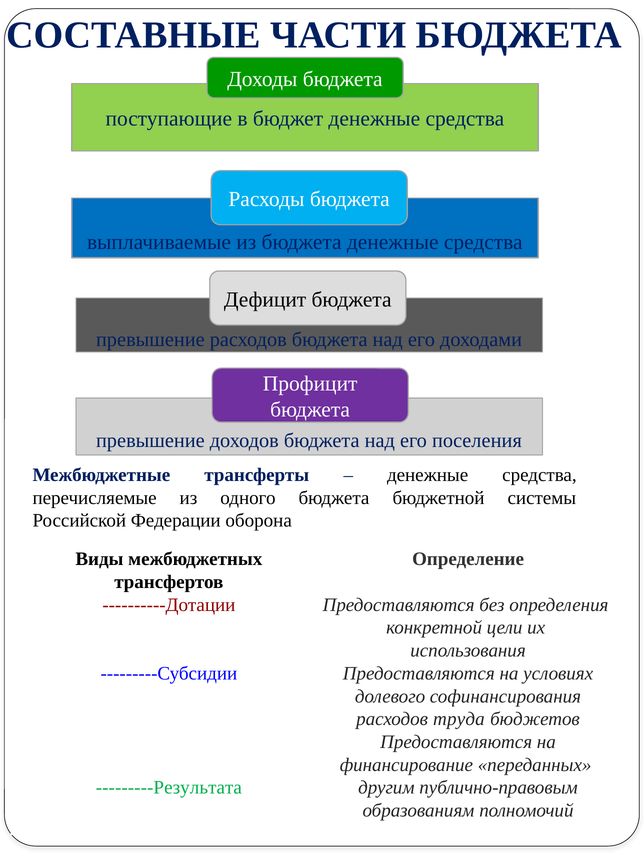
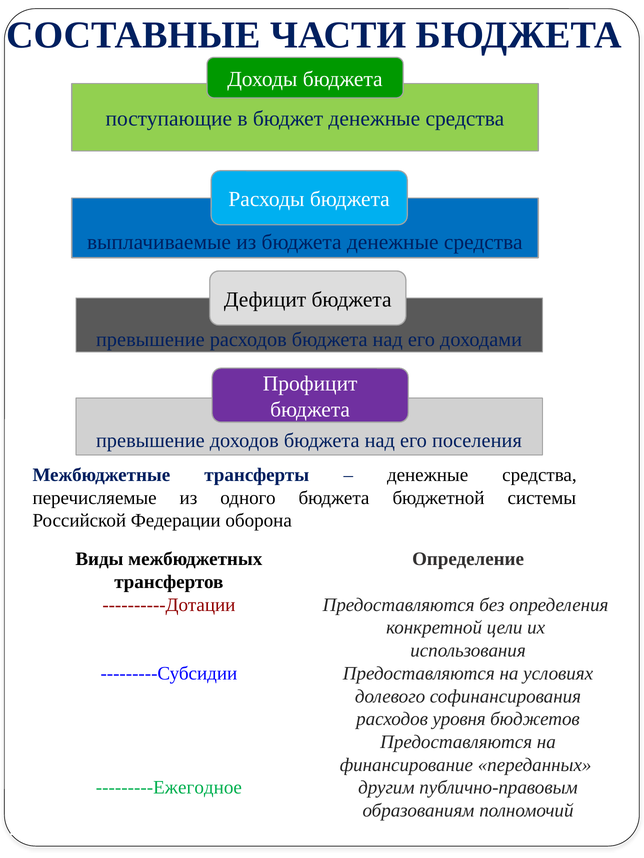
труда: труда -> уровня
---------Результата: ---------Результата -> ---------Ежегодное
